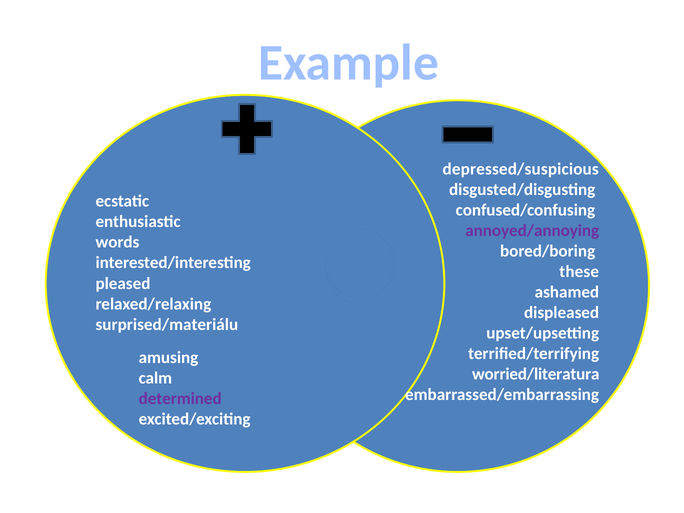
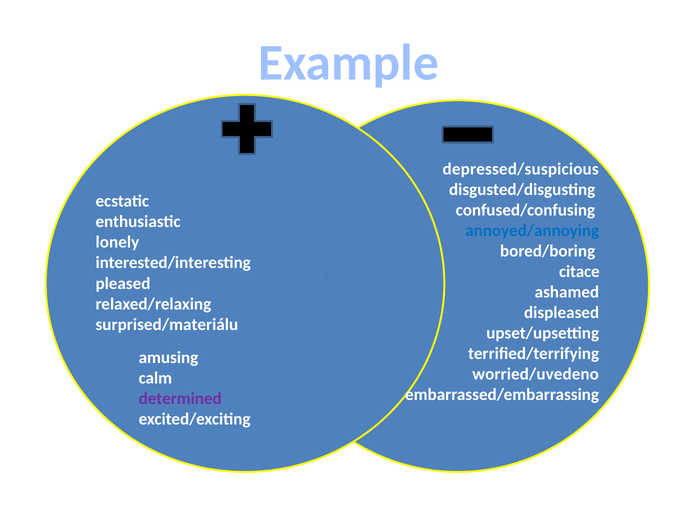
annoyed/annoying colour: purple -> blue
words: words -> lonely
these: these -> citace
worried/literatura: worried/literatura -> worried/uvedeno
